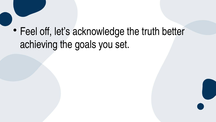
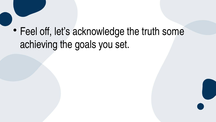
better: better -> some
